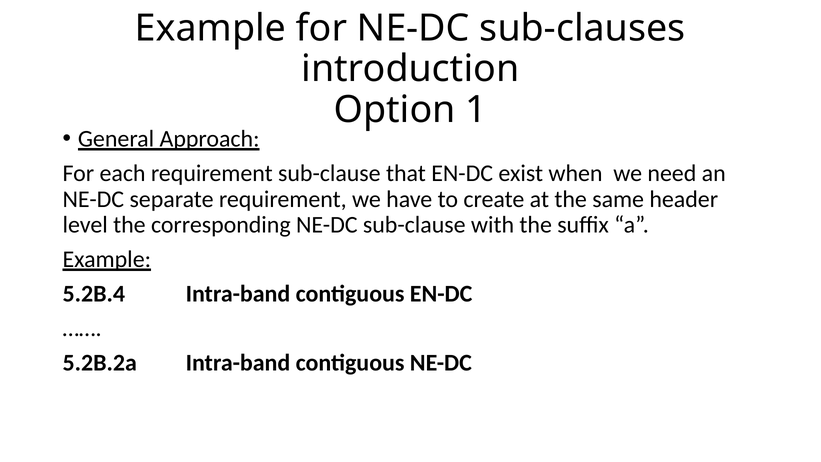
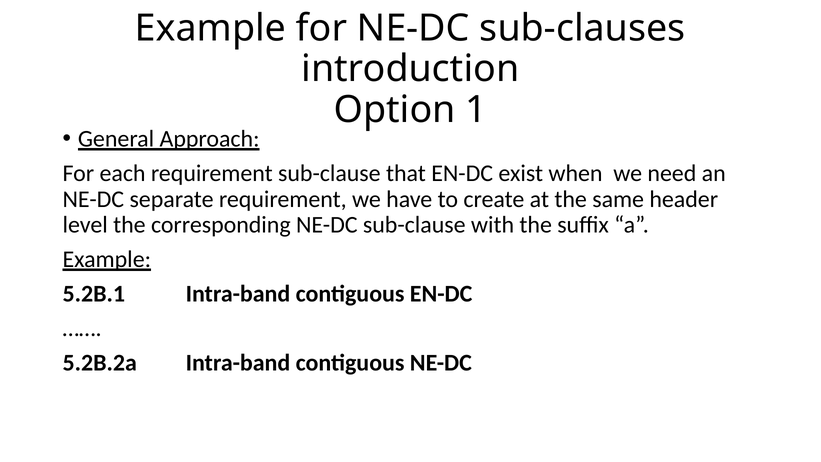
5.2B.4: 5.2B.4 -> 5.2B.1
